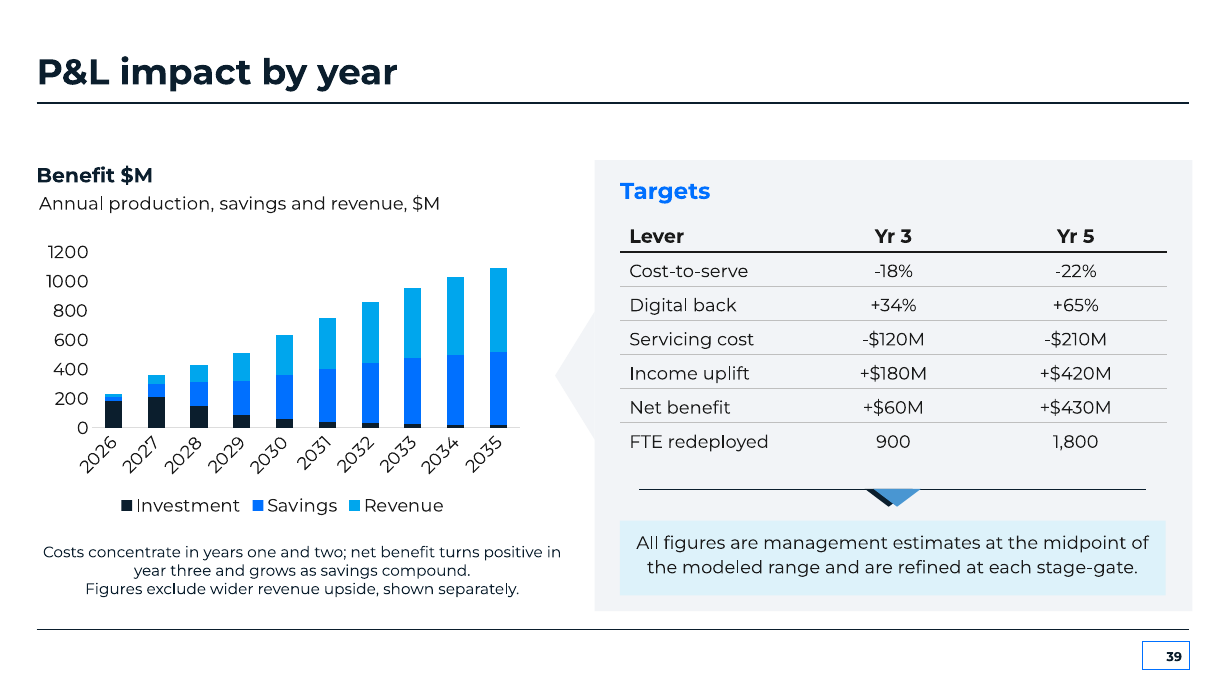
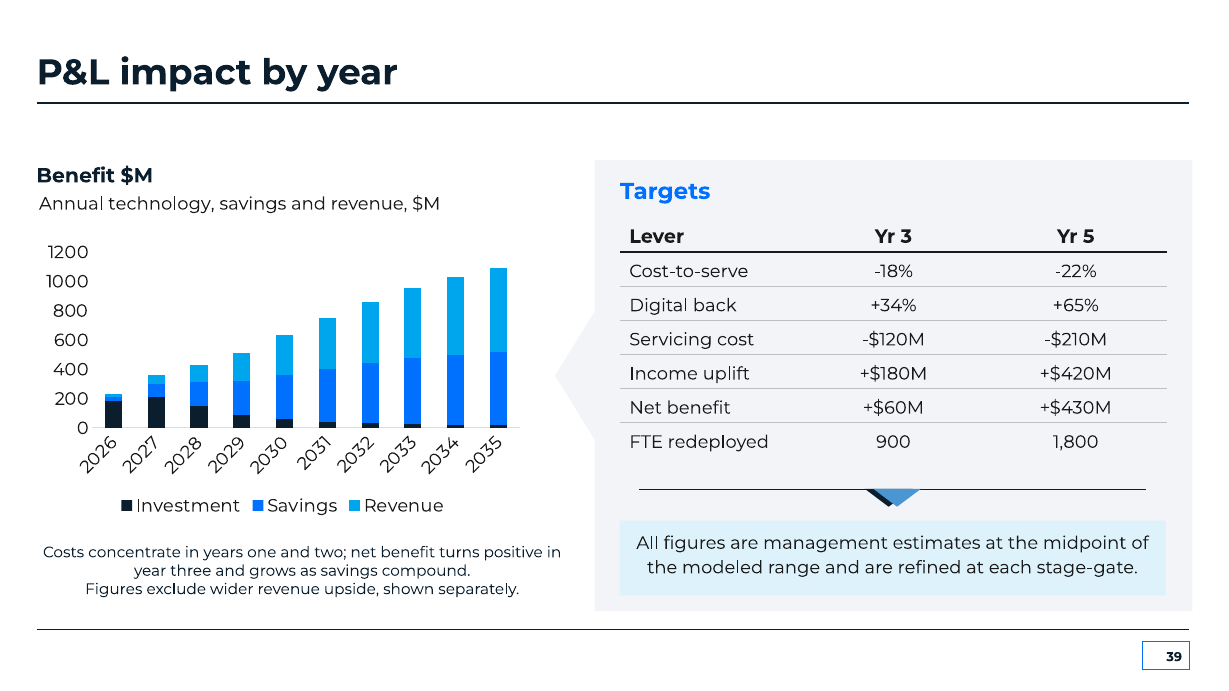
production: production -> technology
